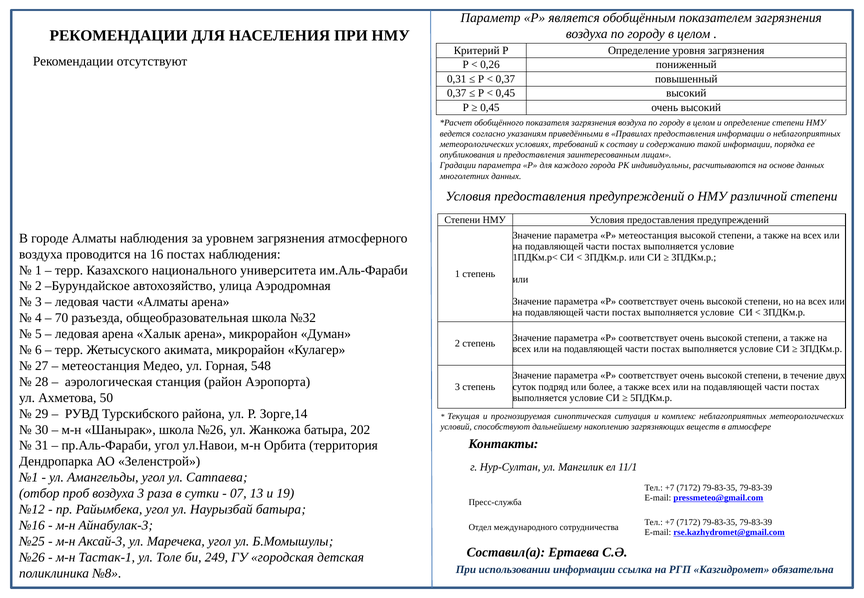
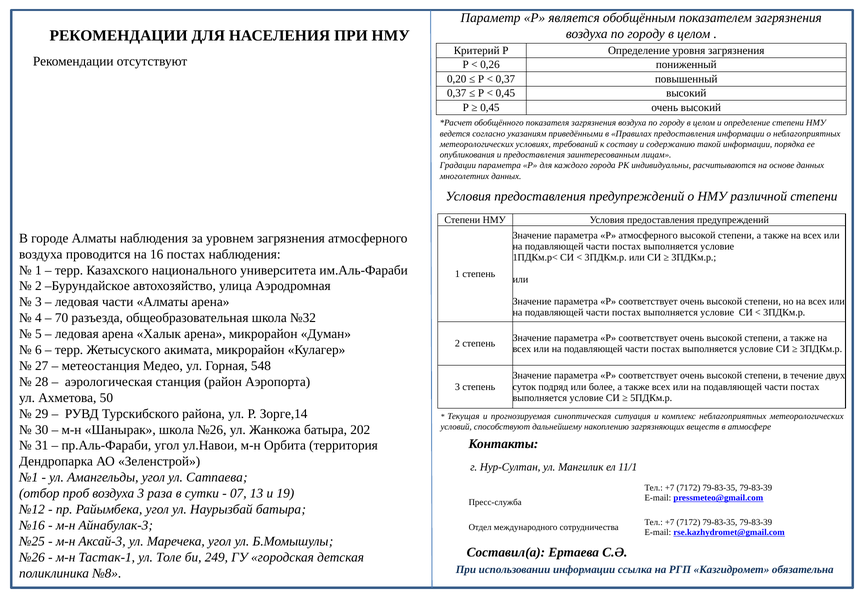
0,31: 0,31 -> 0,20
Р метеостанция: метеостанция -> атмосферного
